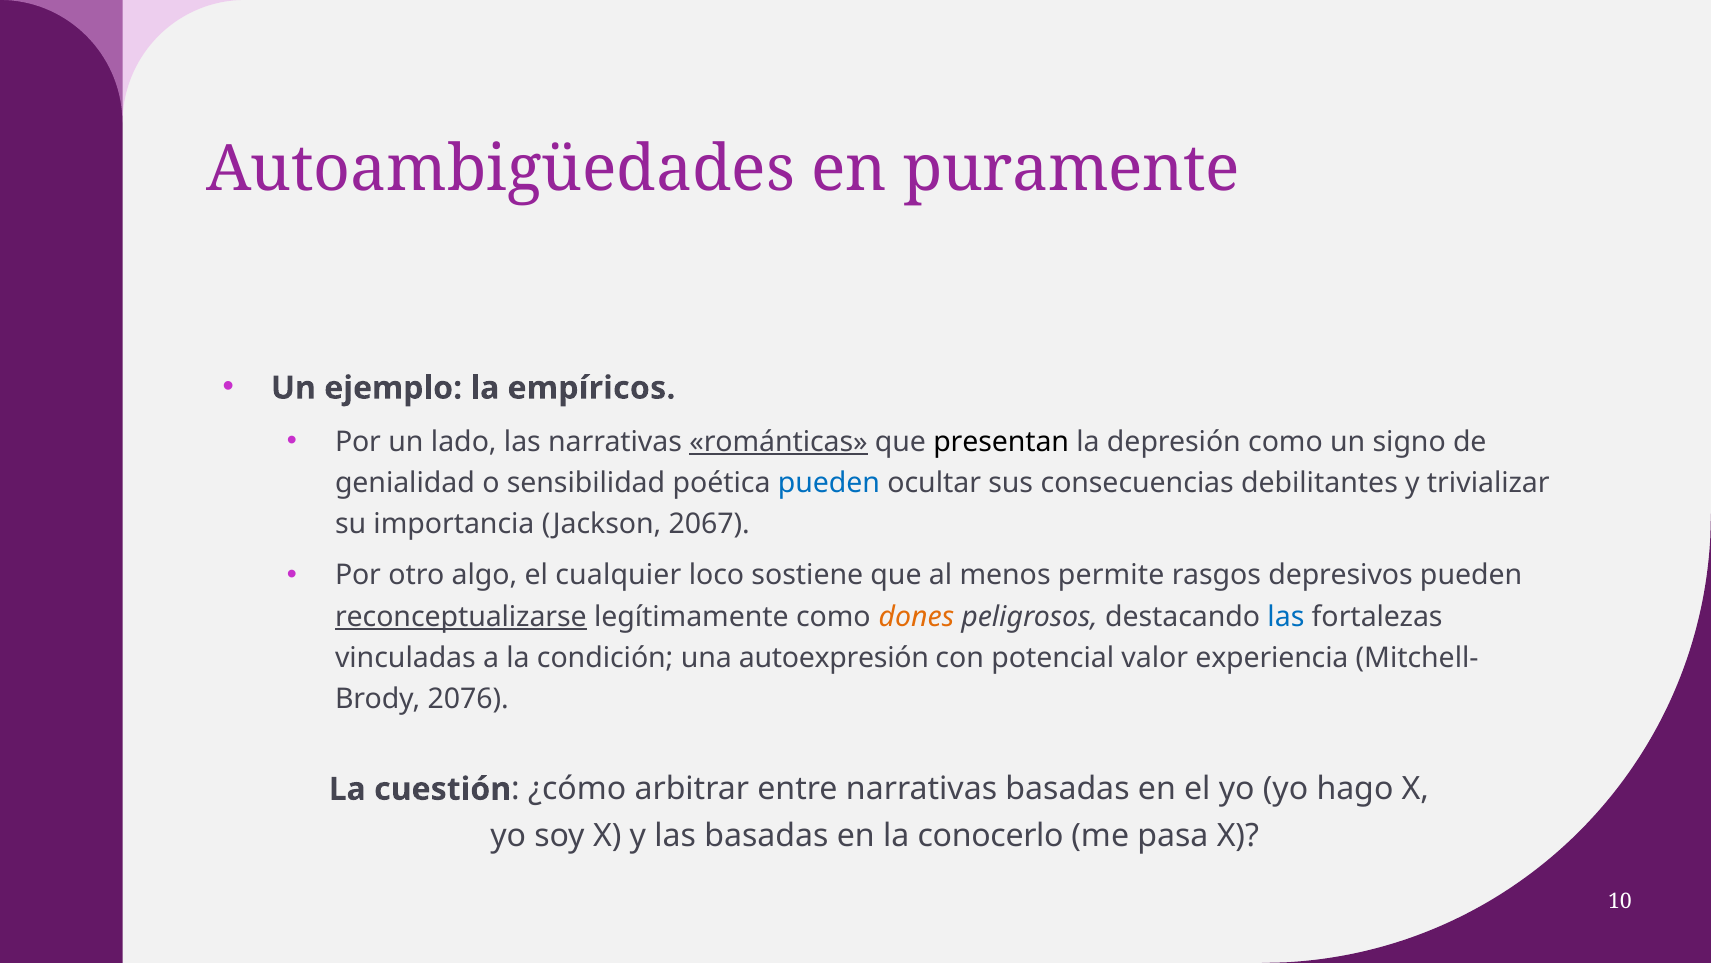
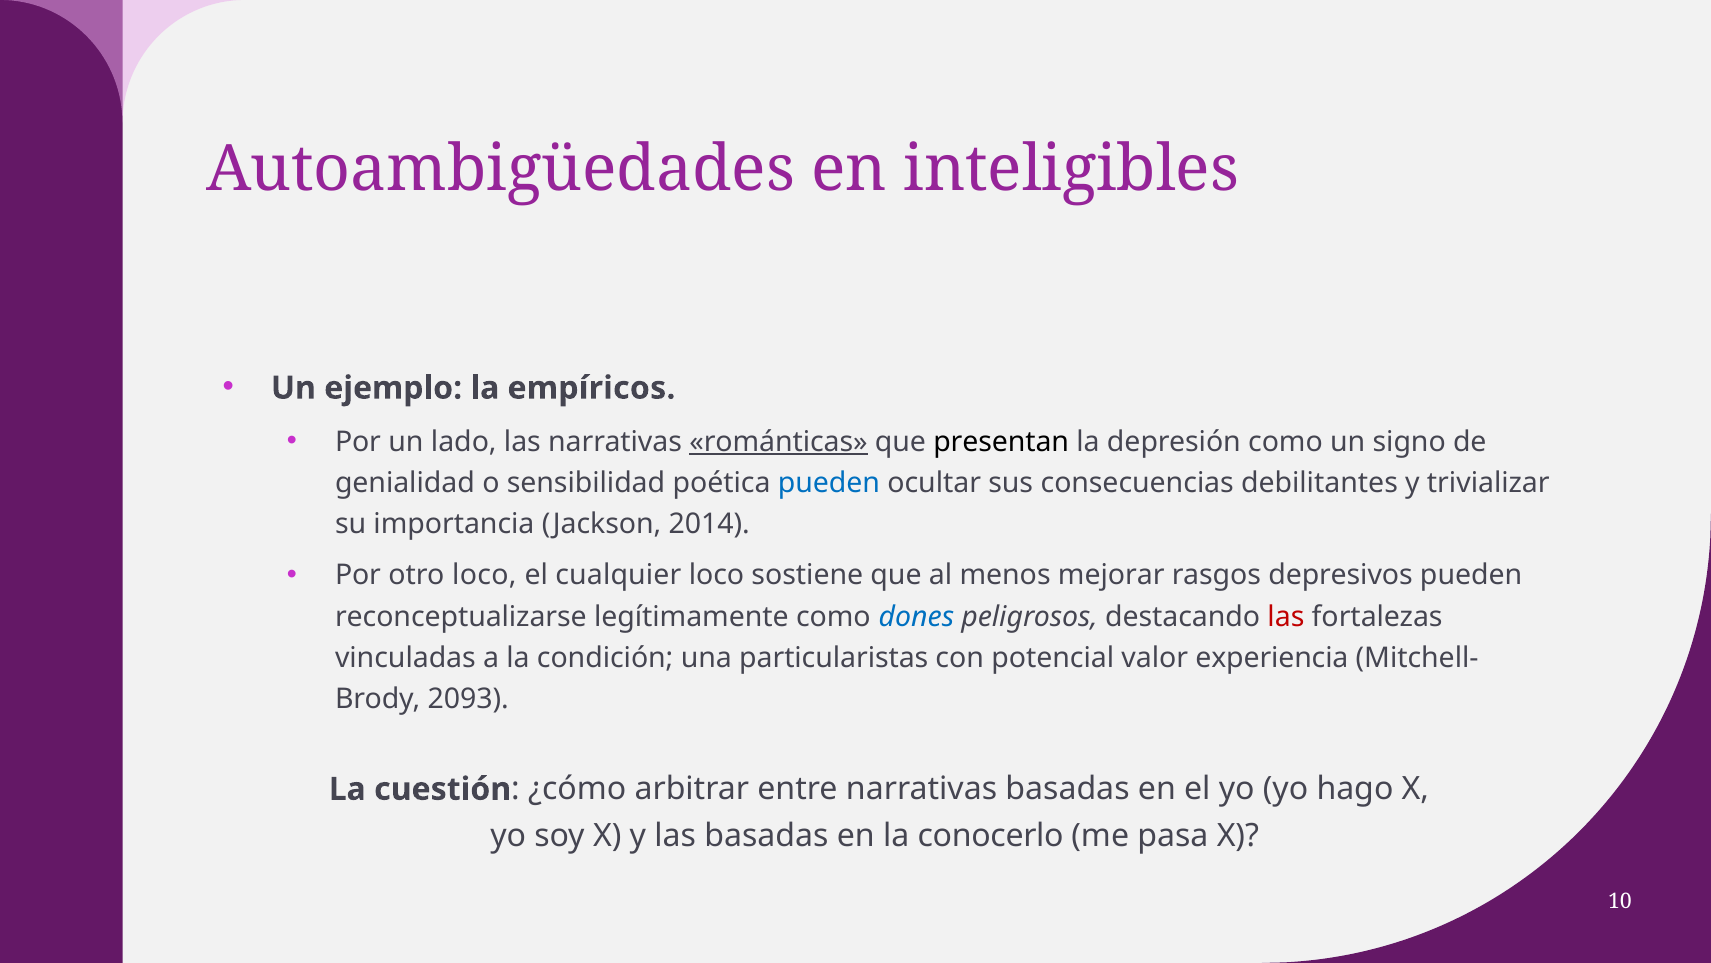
puramente: puramente -> inteligibles
2067: 2067 -> 2014
otro algo: algo -> loco
permite: permite -> mejorar
reconceptualizarse underline: present -> none
dones colour: orange -> blue
las at (1286, 616) colour: blue -> red
autoexpresión: autoexpresión -> particularistas
2076: 2076 -> 2093
